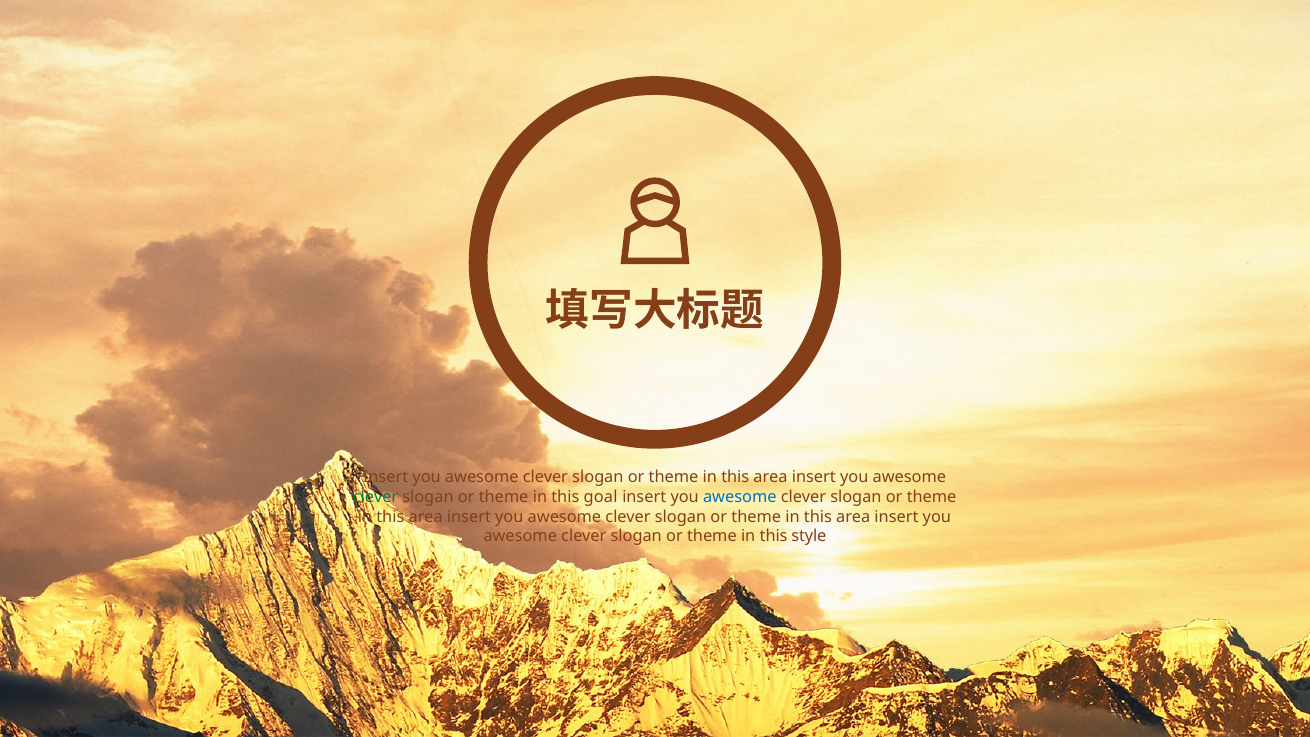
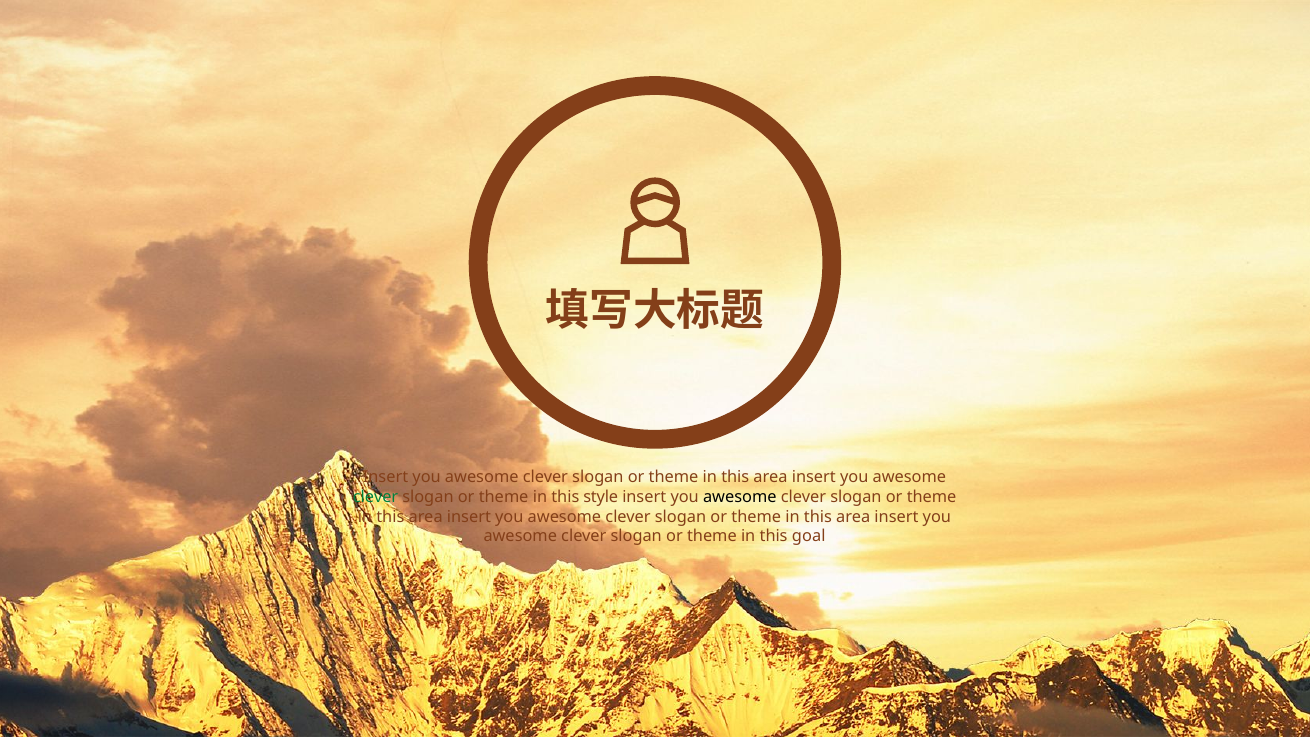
goal: goal -> style
awesome at (740, 497) colour: blue -> black
style: style -> goal
